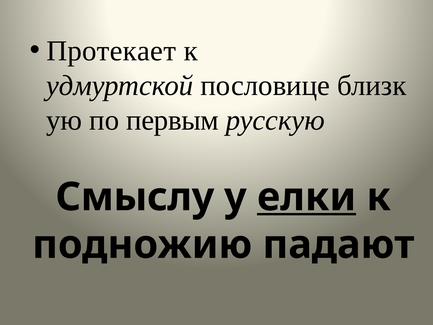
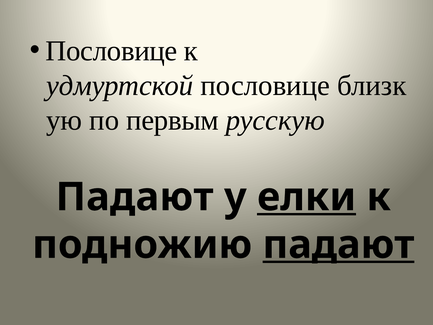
Протекает at (111, 51): Протекает -> Пословице
Смыслу at (135, 197): Смыслу -> Падают
падают at (338, 245) underline: none -> present
